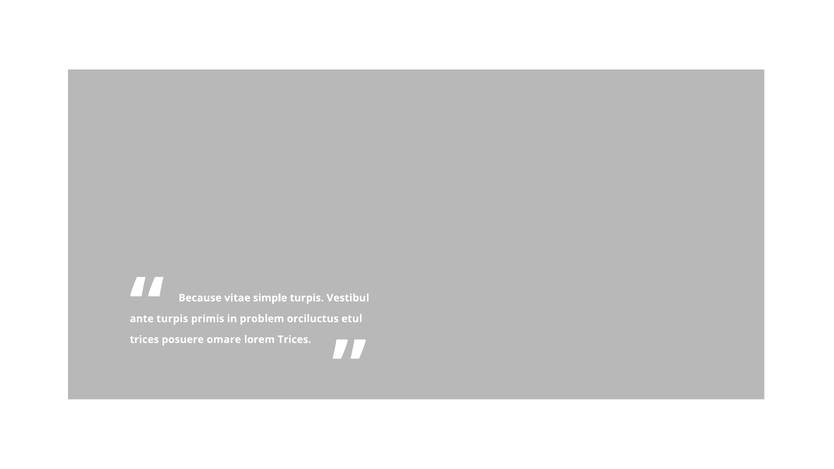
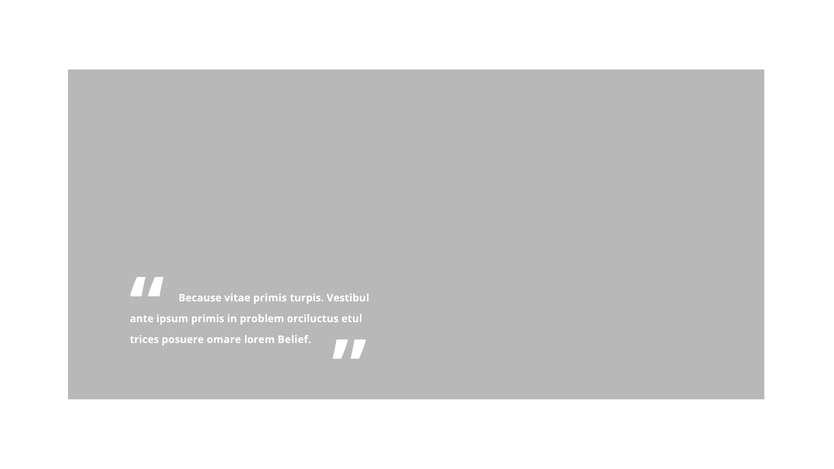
vitae simple: simple -> primis
turpis at (172, 319): turpis -> ipsum
lorem Trices: Trices -> Belief
